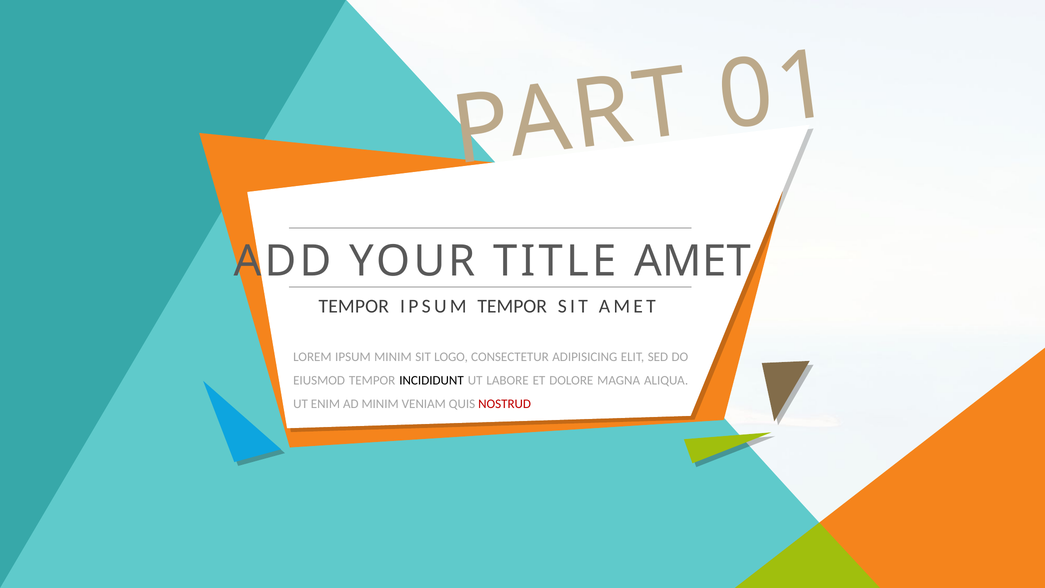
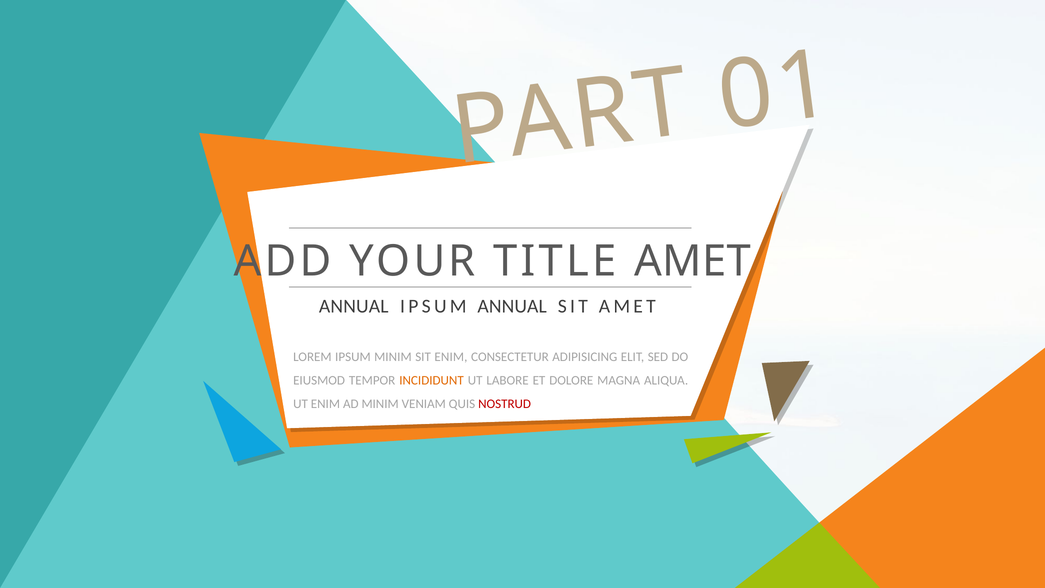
TEMPOR at (354, 306): TEMPOR -> ANNUAL
IPSUM TEMPOR: TEMPOR -> ANNUAL
SIT LOGO: LOGO -> ENIM
INCIDIDUNT colour: black -> orange
